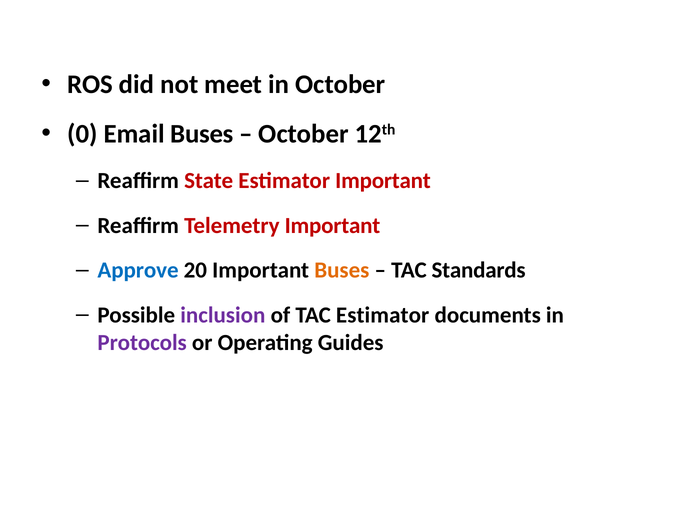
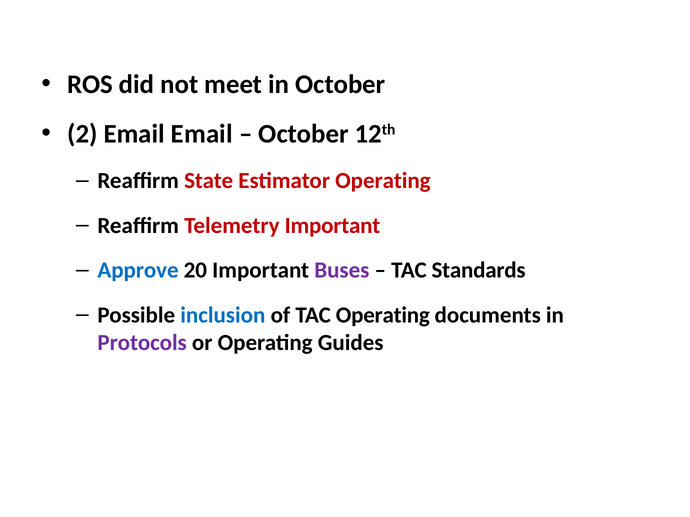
0: 0 -> 2
Email Buses: Buses -> Email
Estimator Important: Important -> Operating
Buses at (342, 271) colour: orange -> purple
inclusion colour: purple -> blue
TAC Estimator: Estimator -> Operating
